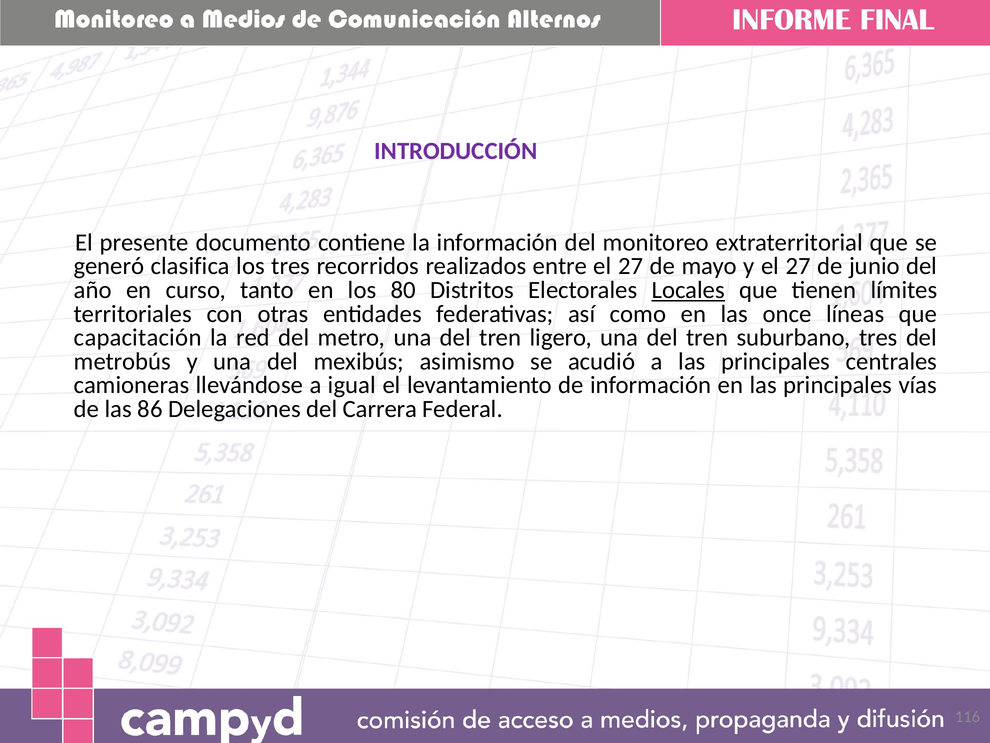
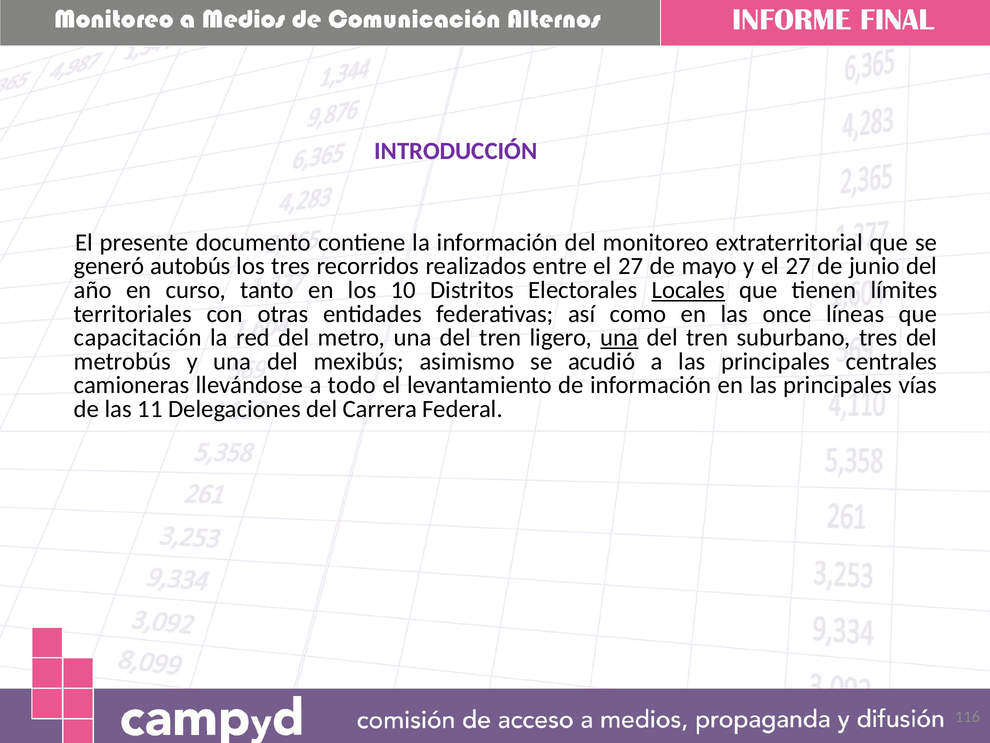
clasifica: clasifica -> autobús
80: 80 -> 10
una at (619, 337) underline: none -> present
igual: igual -> todo
86: 86 -> 11
